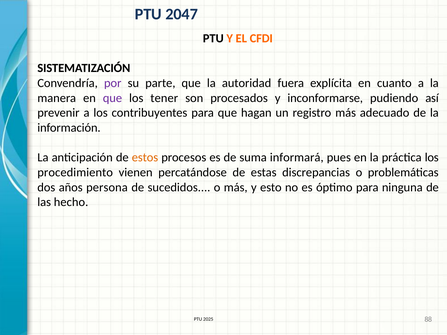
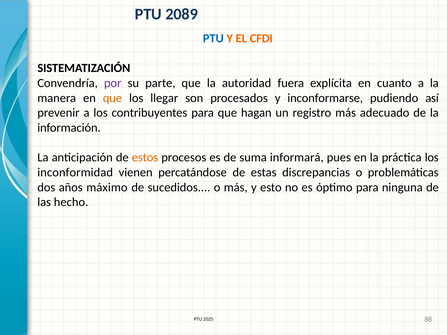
2047: 2047 -> 2089
PTU at (213, 38) colour: black -> blue
que at (112, 98) colour: purple -> orange
tener: tener -> llegar
procedimiento: procedimiento -> inconformidad
persona: persona -> máximo
